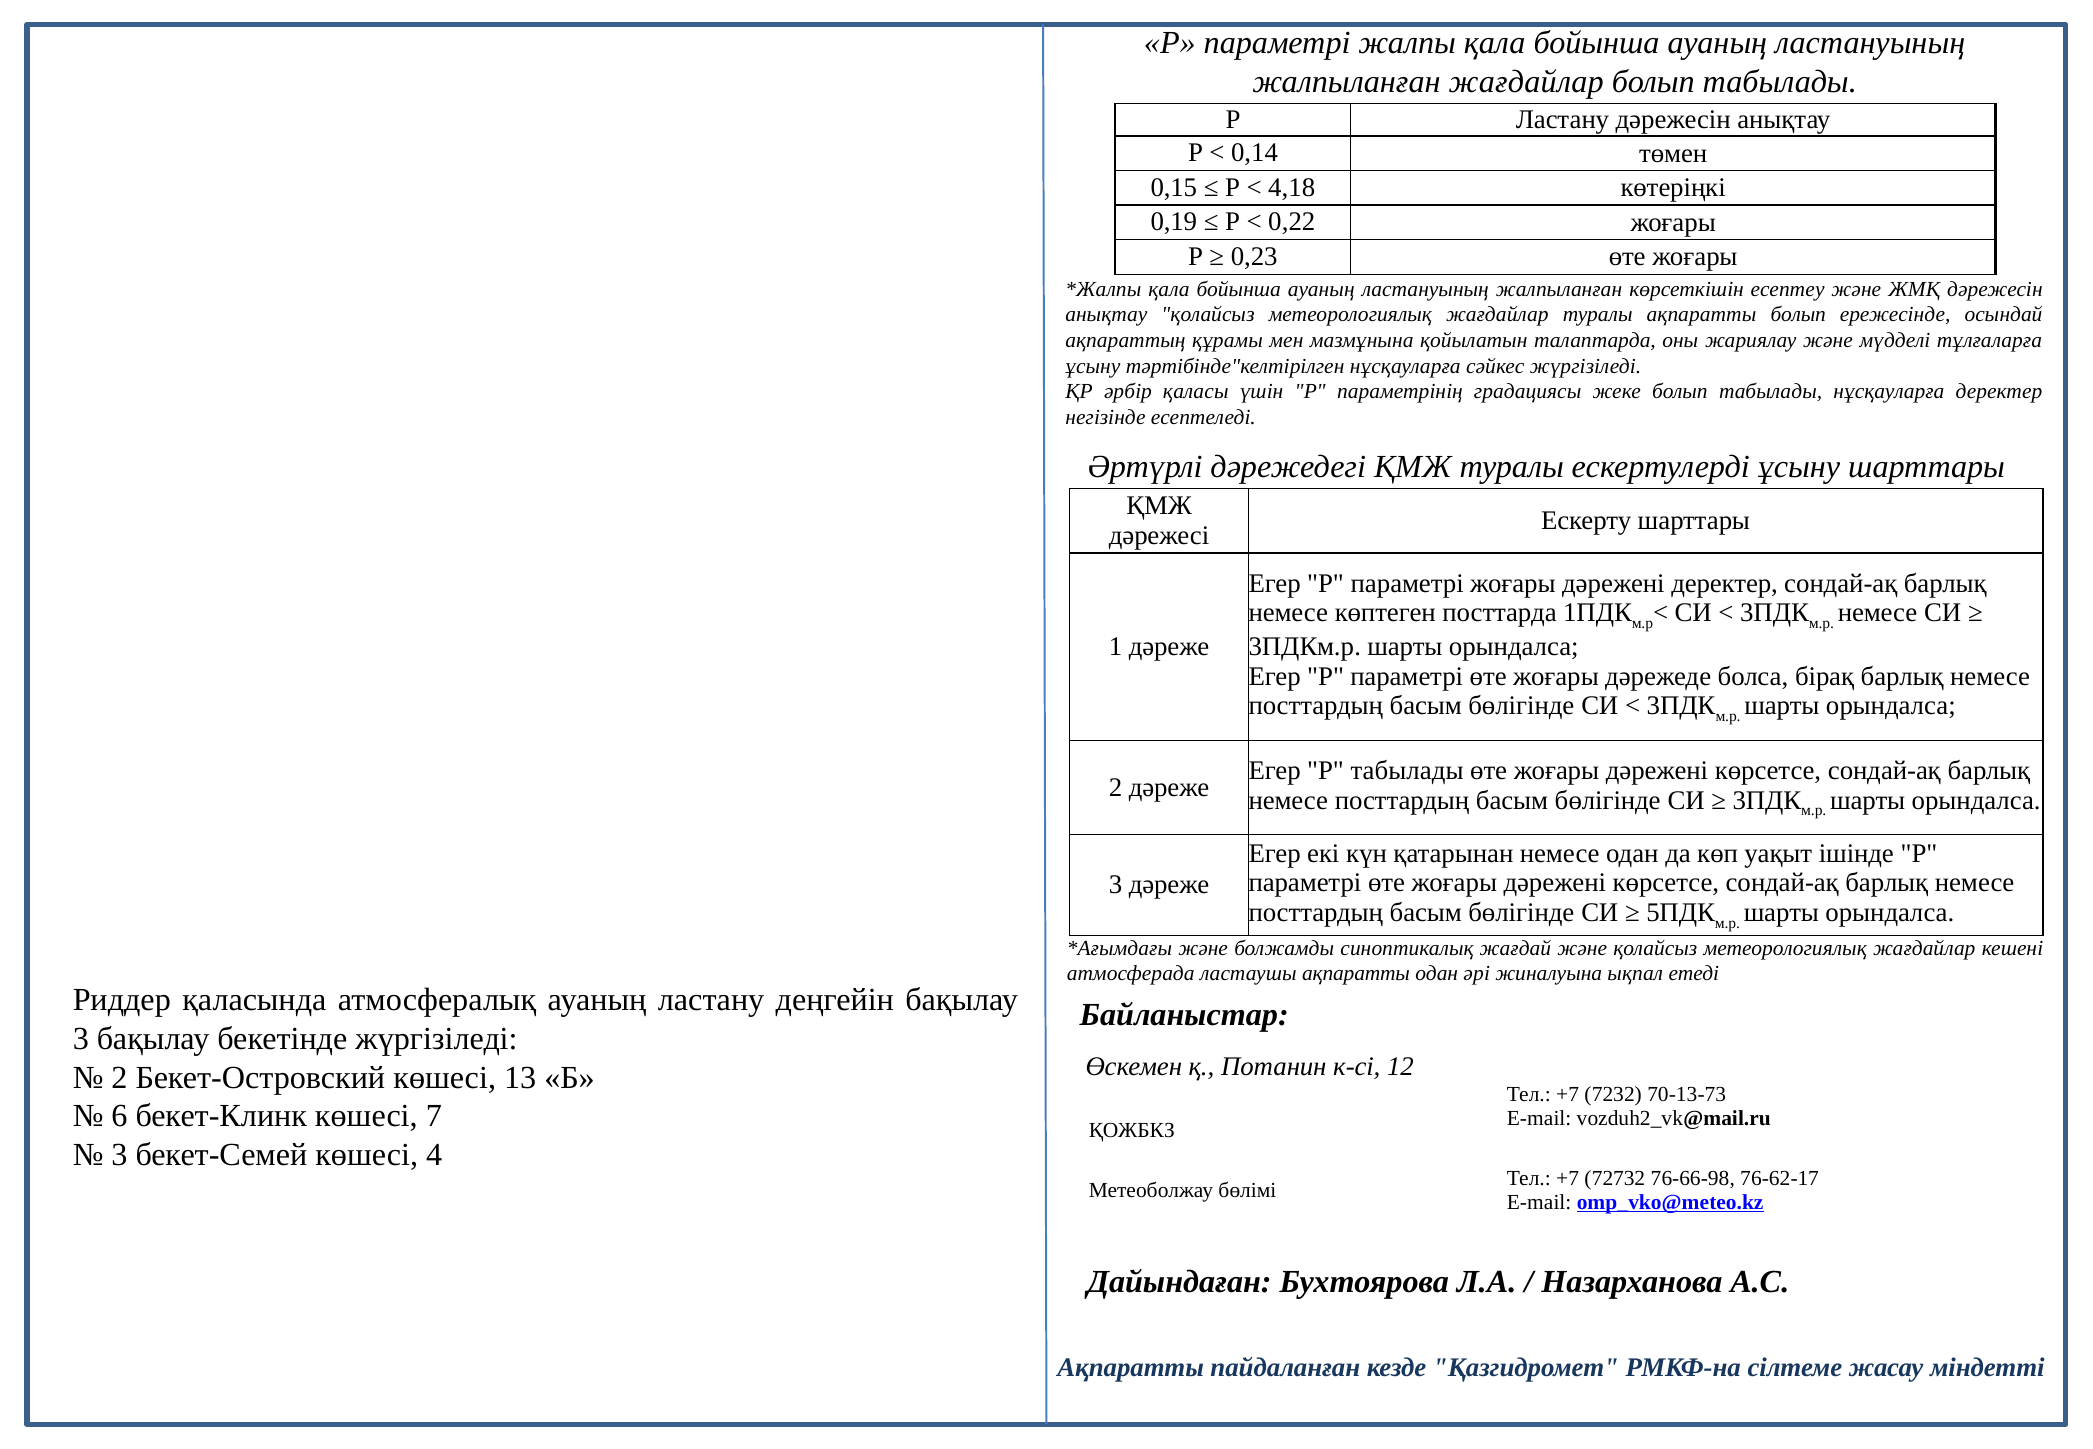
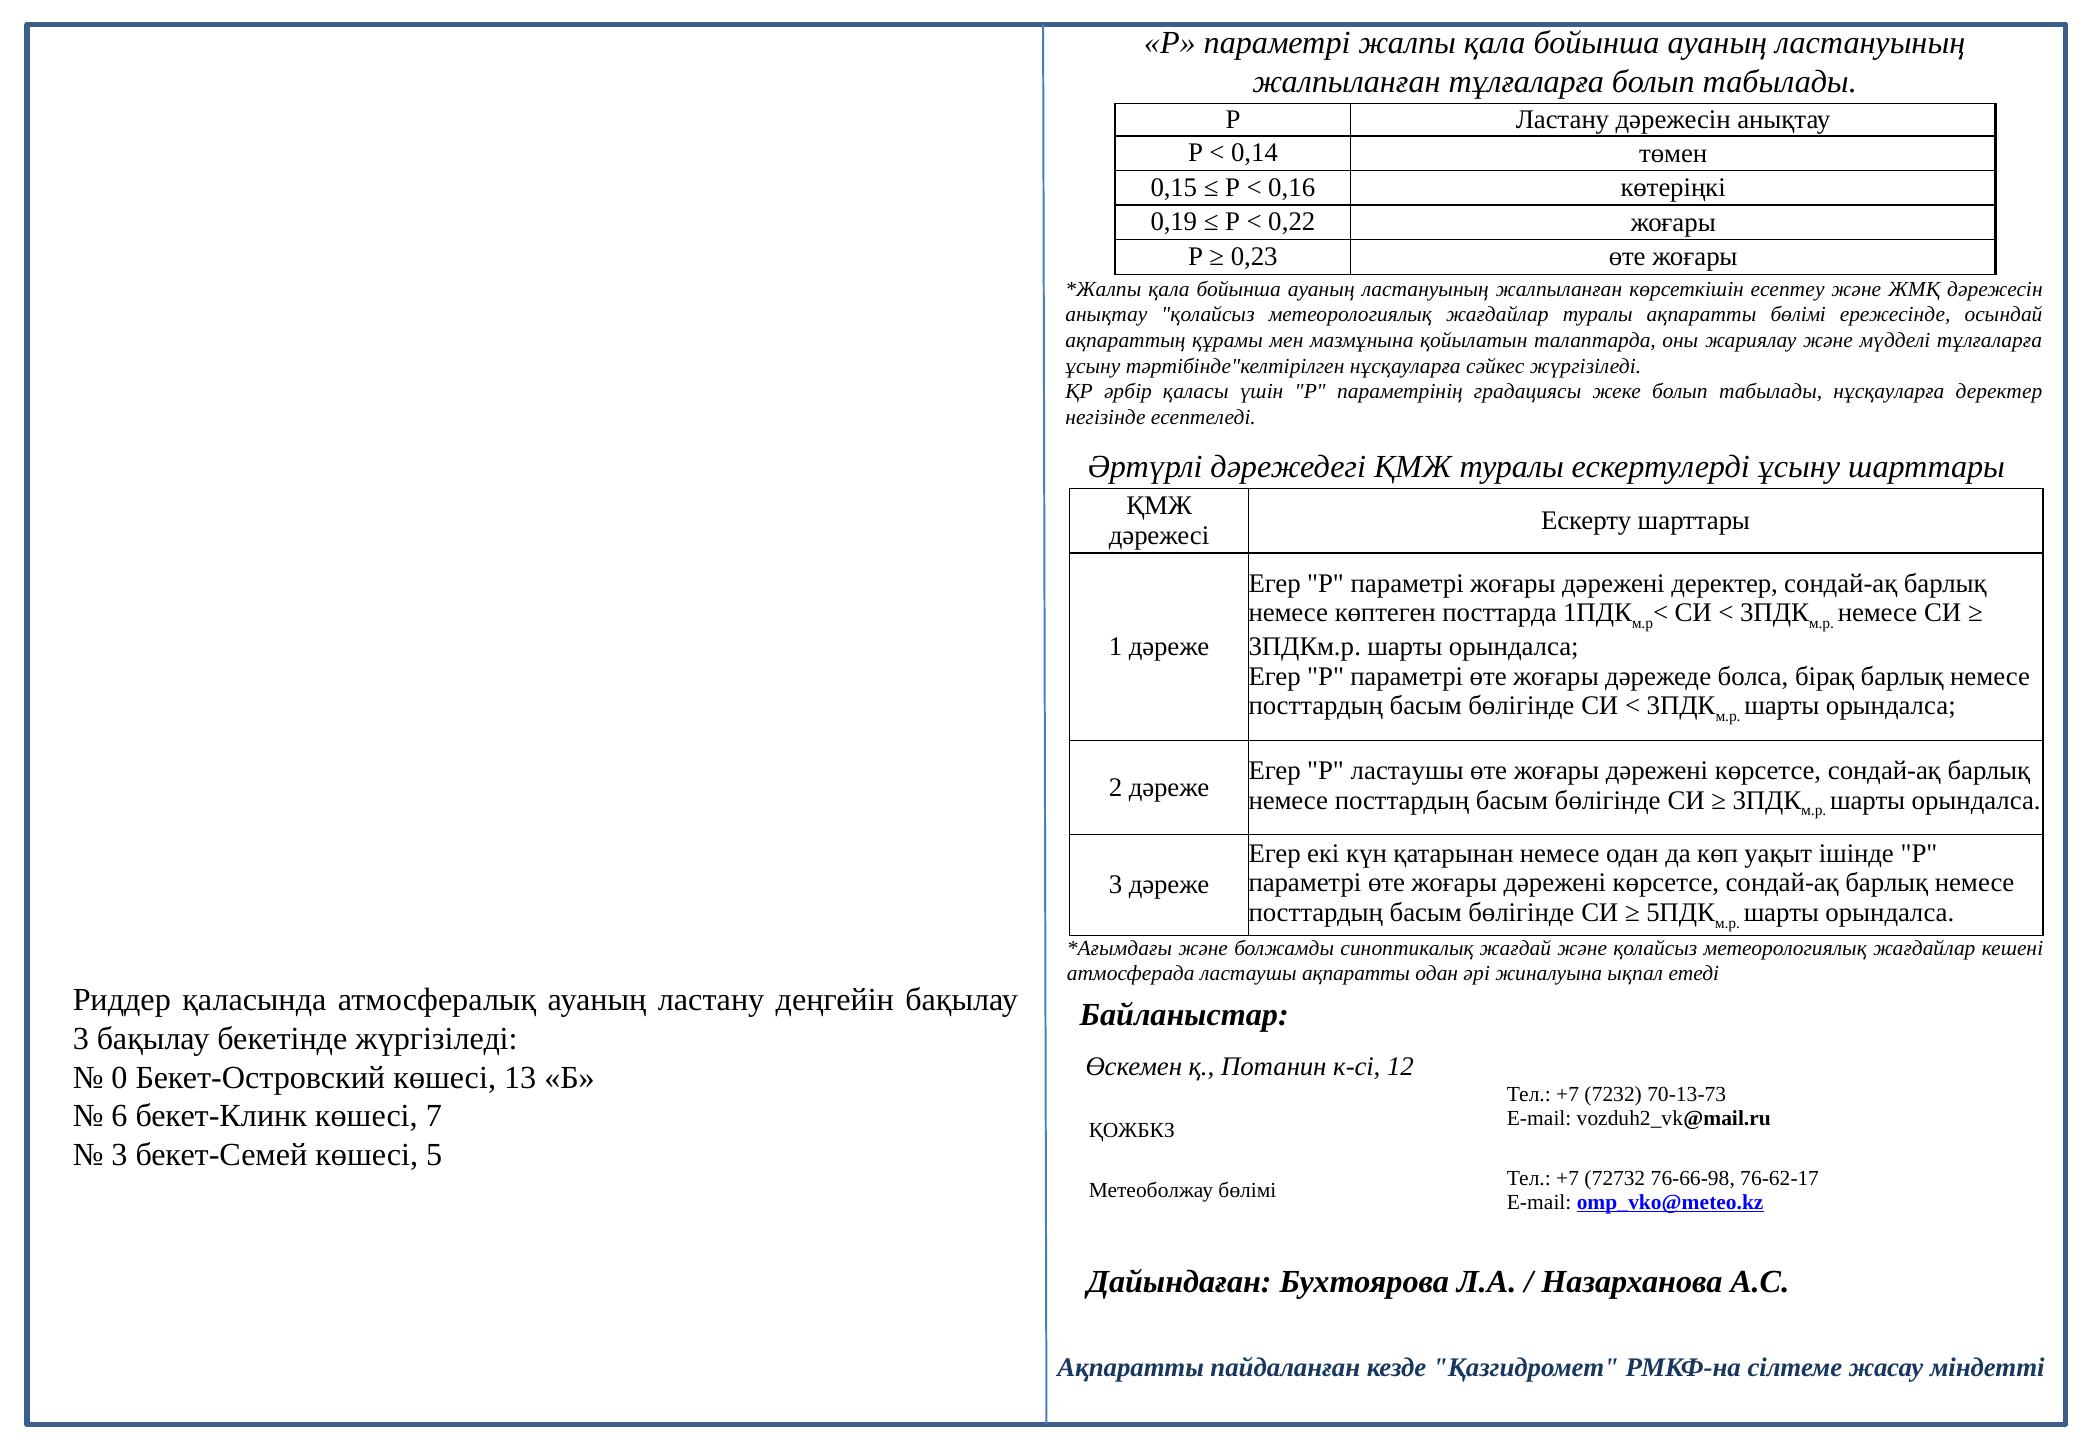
жалпыланған жағдайлар: жағдайлар -> тұлғаларға
4,18: 4,18 -> 0,16
ақпаратты болып: болып -> бөлімі
Р табылады: табылады -> ластаушы
2 at (119, 1078): 2 -> 0
4: 4 -> 5
